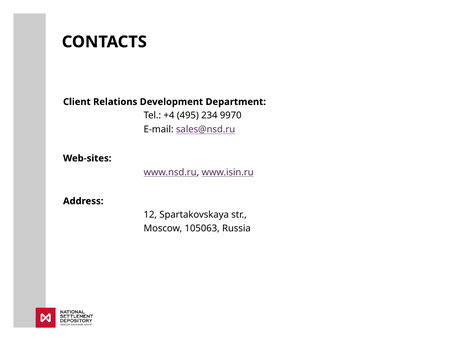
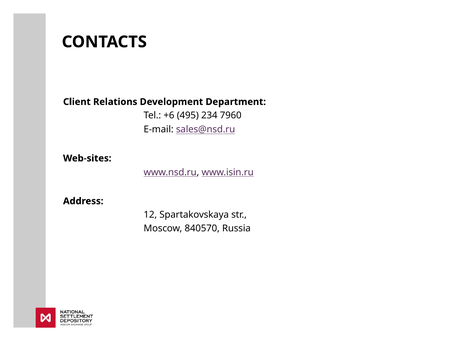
+4: +4 -> +6
9970: 9970 -> 7960
105063: 105063 -> 840570
